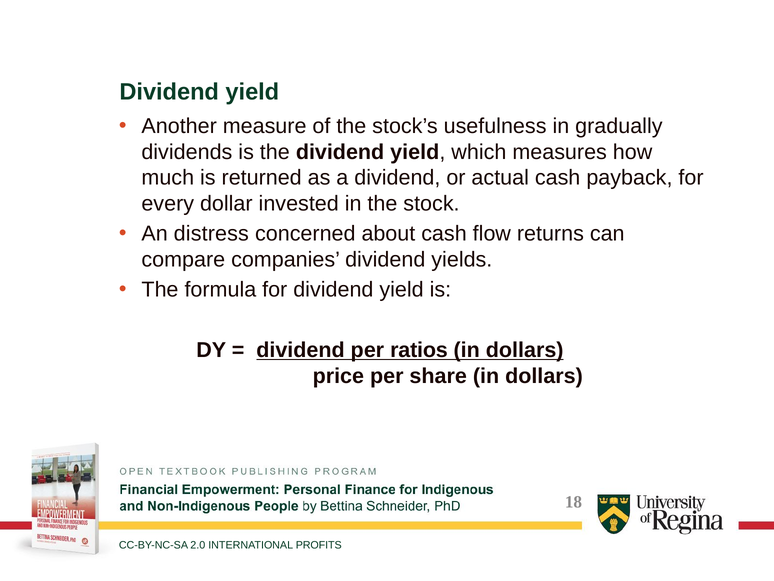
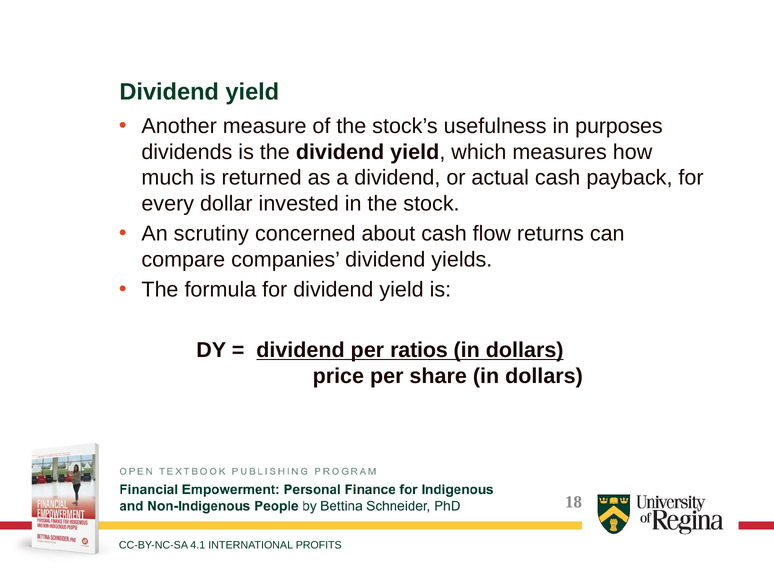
gradually: gradually -> purposes
distress: distress -> scrutiny
2.0: 2.0 -> 4.1
